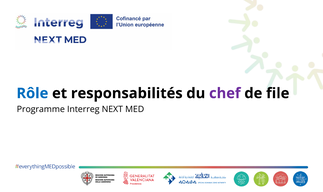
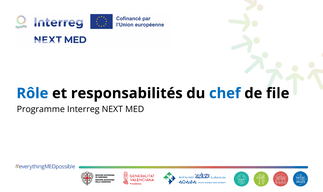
chef colour: purple -> blue
